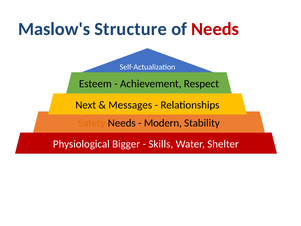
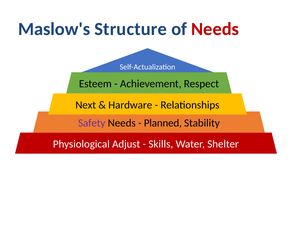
Messages: Messages -> Hardware
Safety colour: orange -> purple
Modern: Modern -> Planned
Bigger: Bigger -> Adjust
